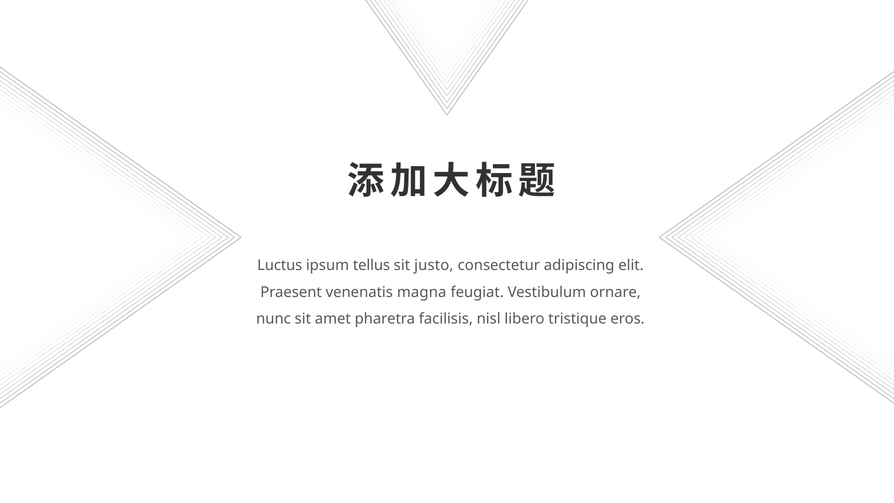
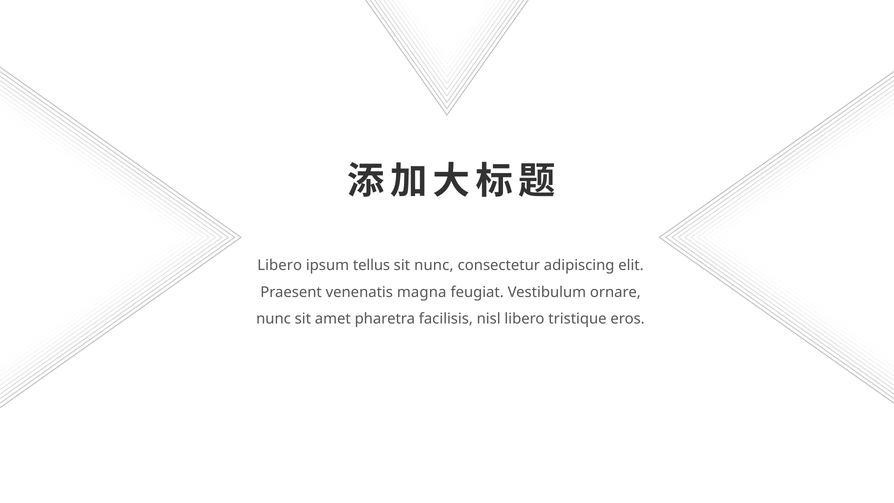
Luctus at (280, 265): Luctus -> Libero
sit justo: justo -> nunc
